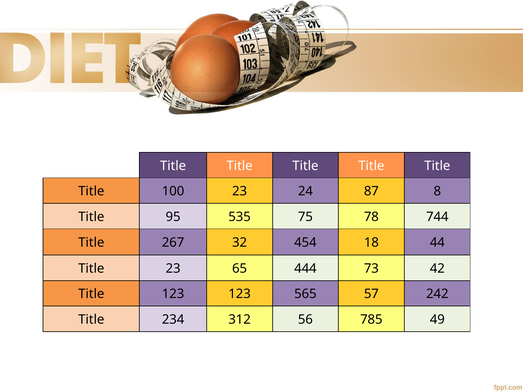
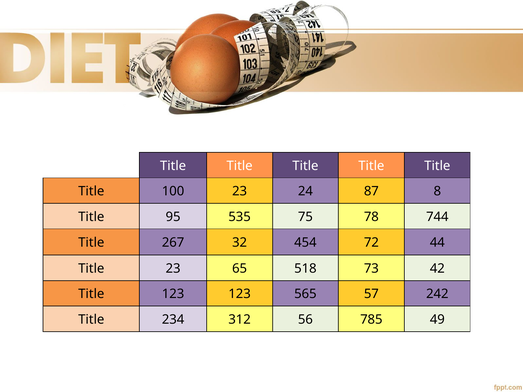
18: 18 -> 72
444: 444 -> 518
